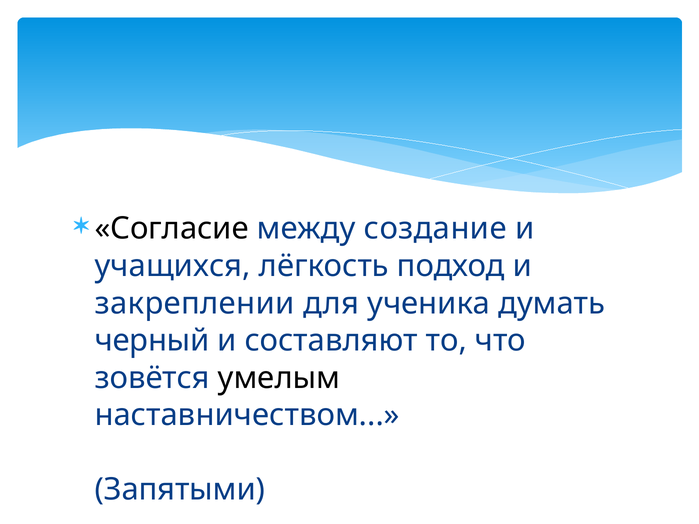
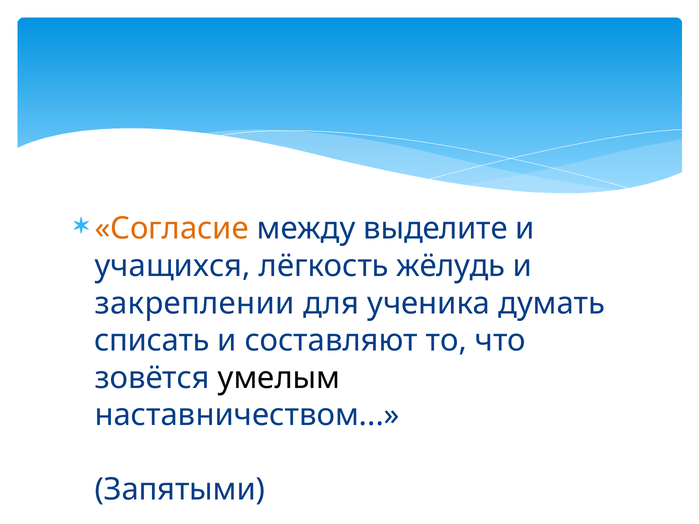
Согласие colour: black -> orange
создание: создание -> выделите
подход: подход -> жёлудь
черный: черный -> списать
